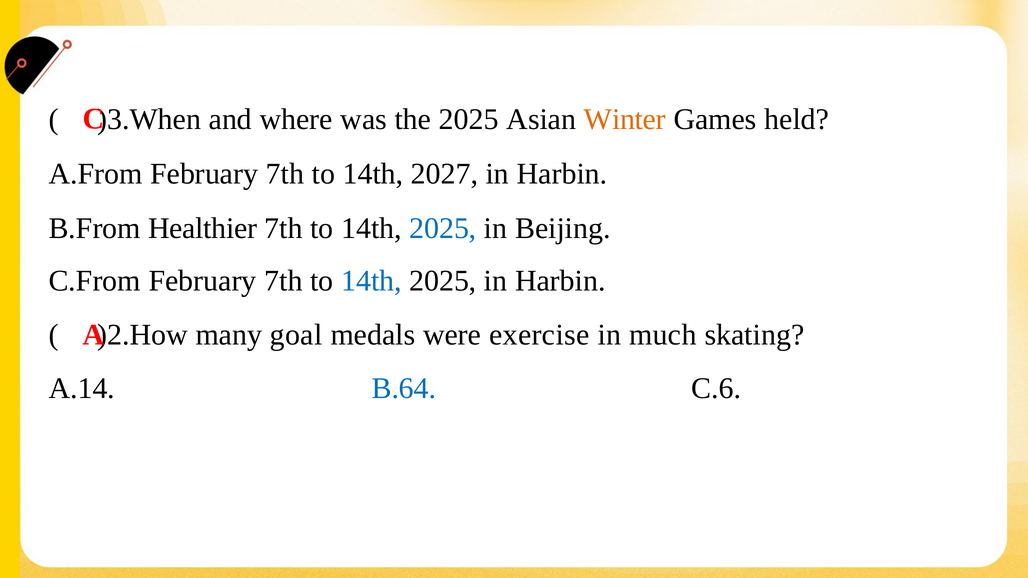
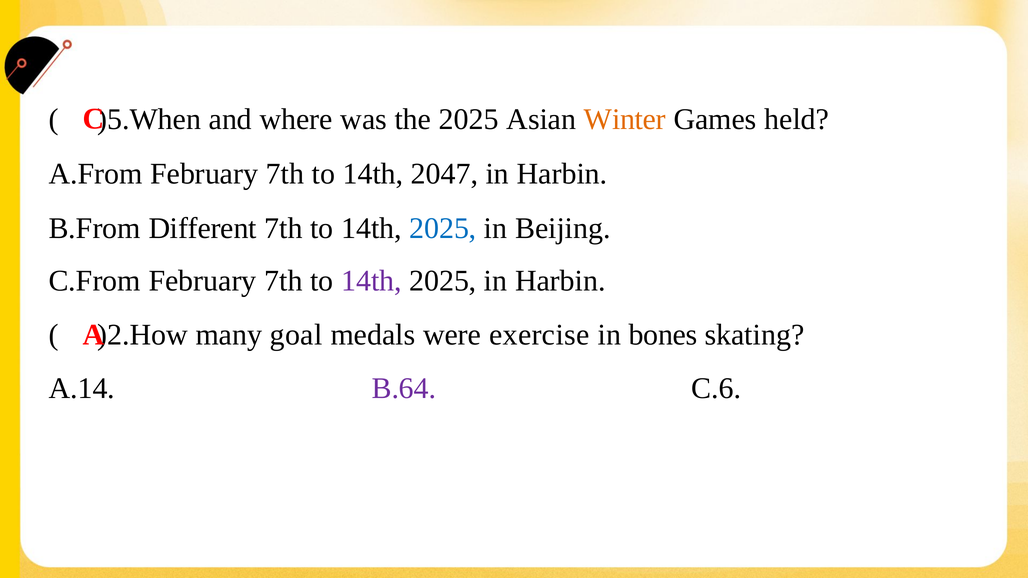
)3.When: )3.When -> )5.When
2027: 2027 -> 2047
Healthier: Healthier -> Different
14th at (371, 281) colour: blue -> purple
much: much -> bones
B.64 colour: blue -> purple
